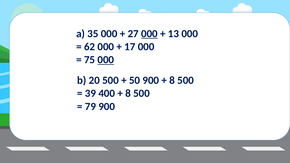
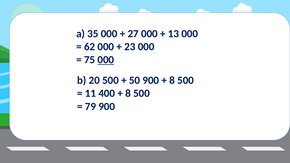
000 at (149, 34) underline: present -> none
17: 17 -> 23
39: 39 -> 11
